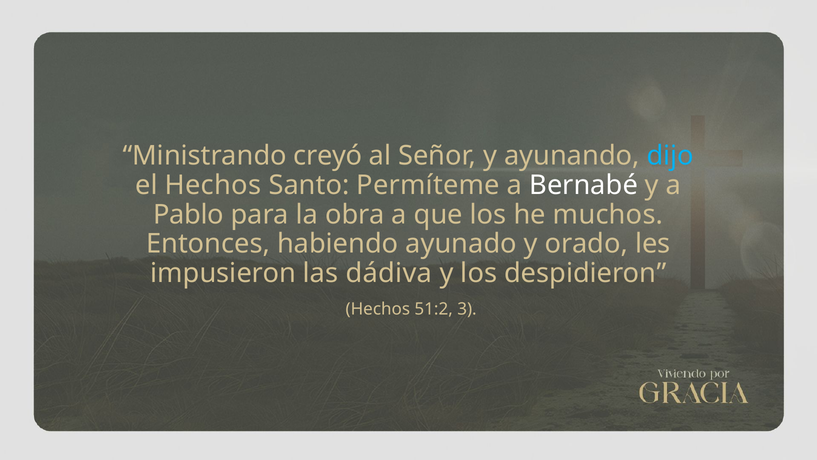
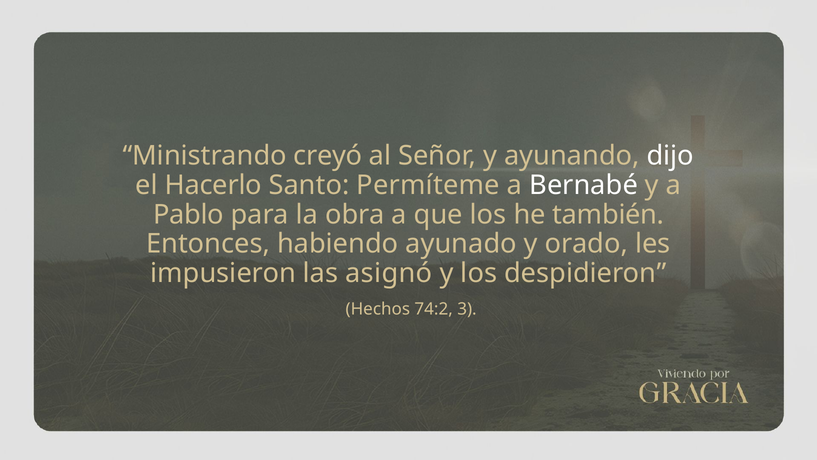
dijo colour: light blue -> white
el Hechos: Hechos -> Hacerlo
muchos: muchos -> también
dádiva: dádiva -> asignó
51:2: 51:2 -> 74:2
